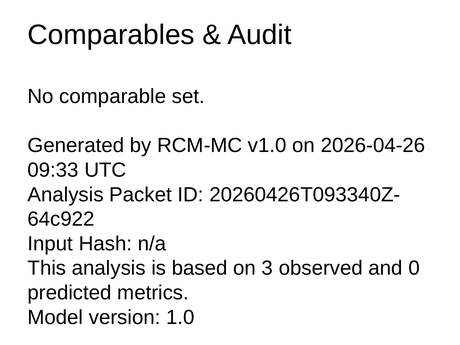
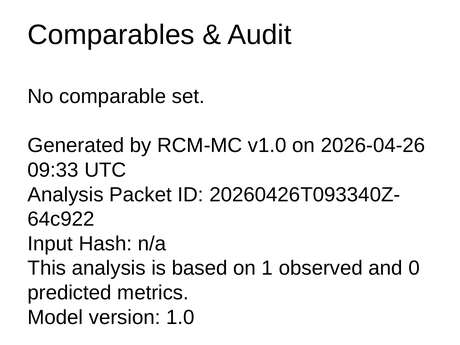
3: 3 -> 1
